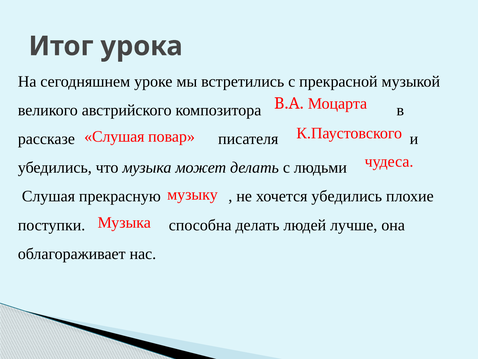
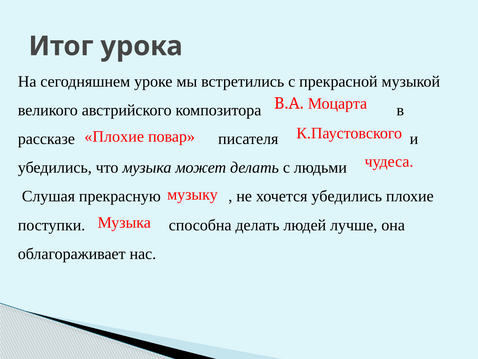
Слушая at (114, 136): Слушая -> Плохие
